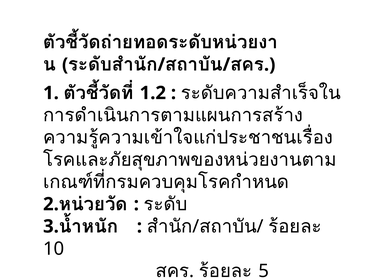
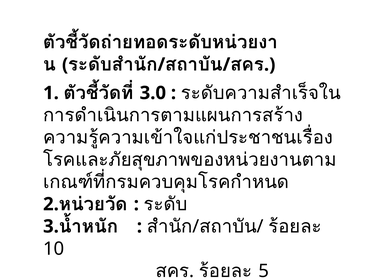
1.2: 1.2 -> 3.0
